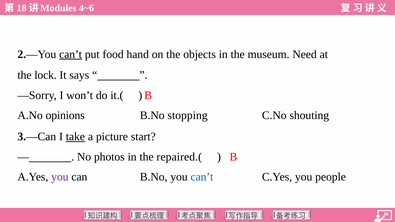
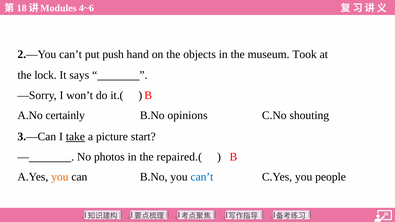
can’t at (71, 54) underline: present -> none
food: food -> push
Need: Need -> Took
opinions: opinions -> certainly
stopping: stopping -> opinions
you at (60, 177) colour: purple -> orange
